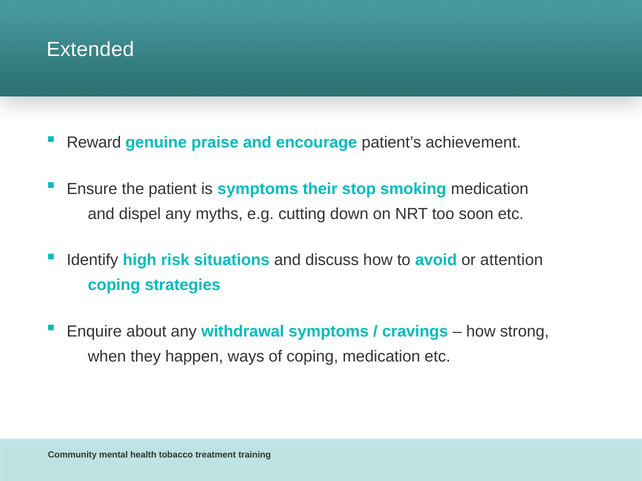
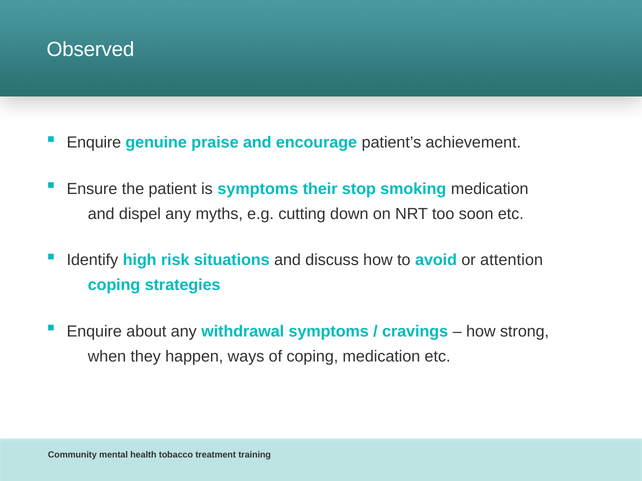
Extended: Extended -> Observed
Reward at (94, 143): Reward -> Enquire
